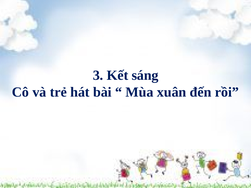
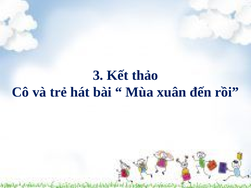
sáng: sáng -> thảo
